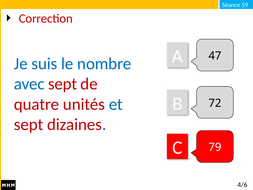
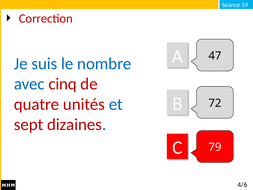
avec sept: sept -> cinq
